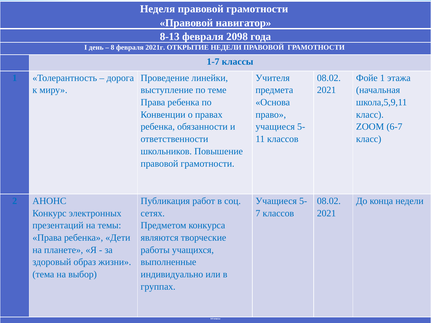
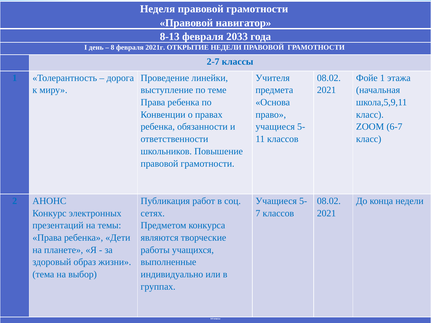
2098: 2098 -> 2033
1-7: 1-7 -> 2-7
